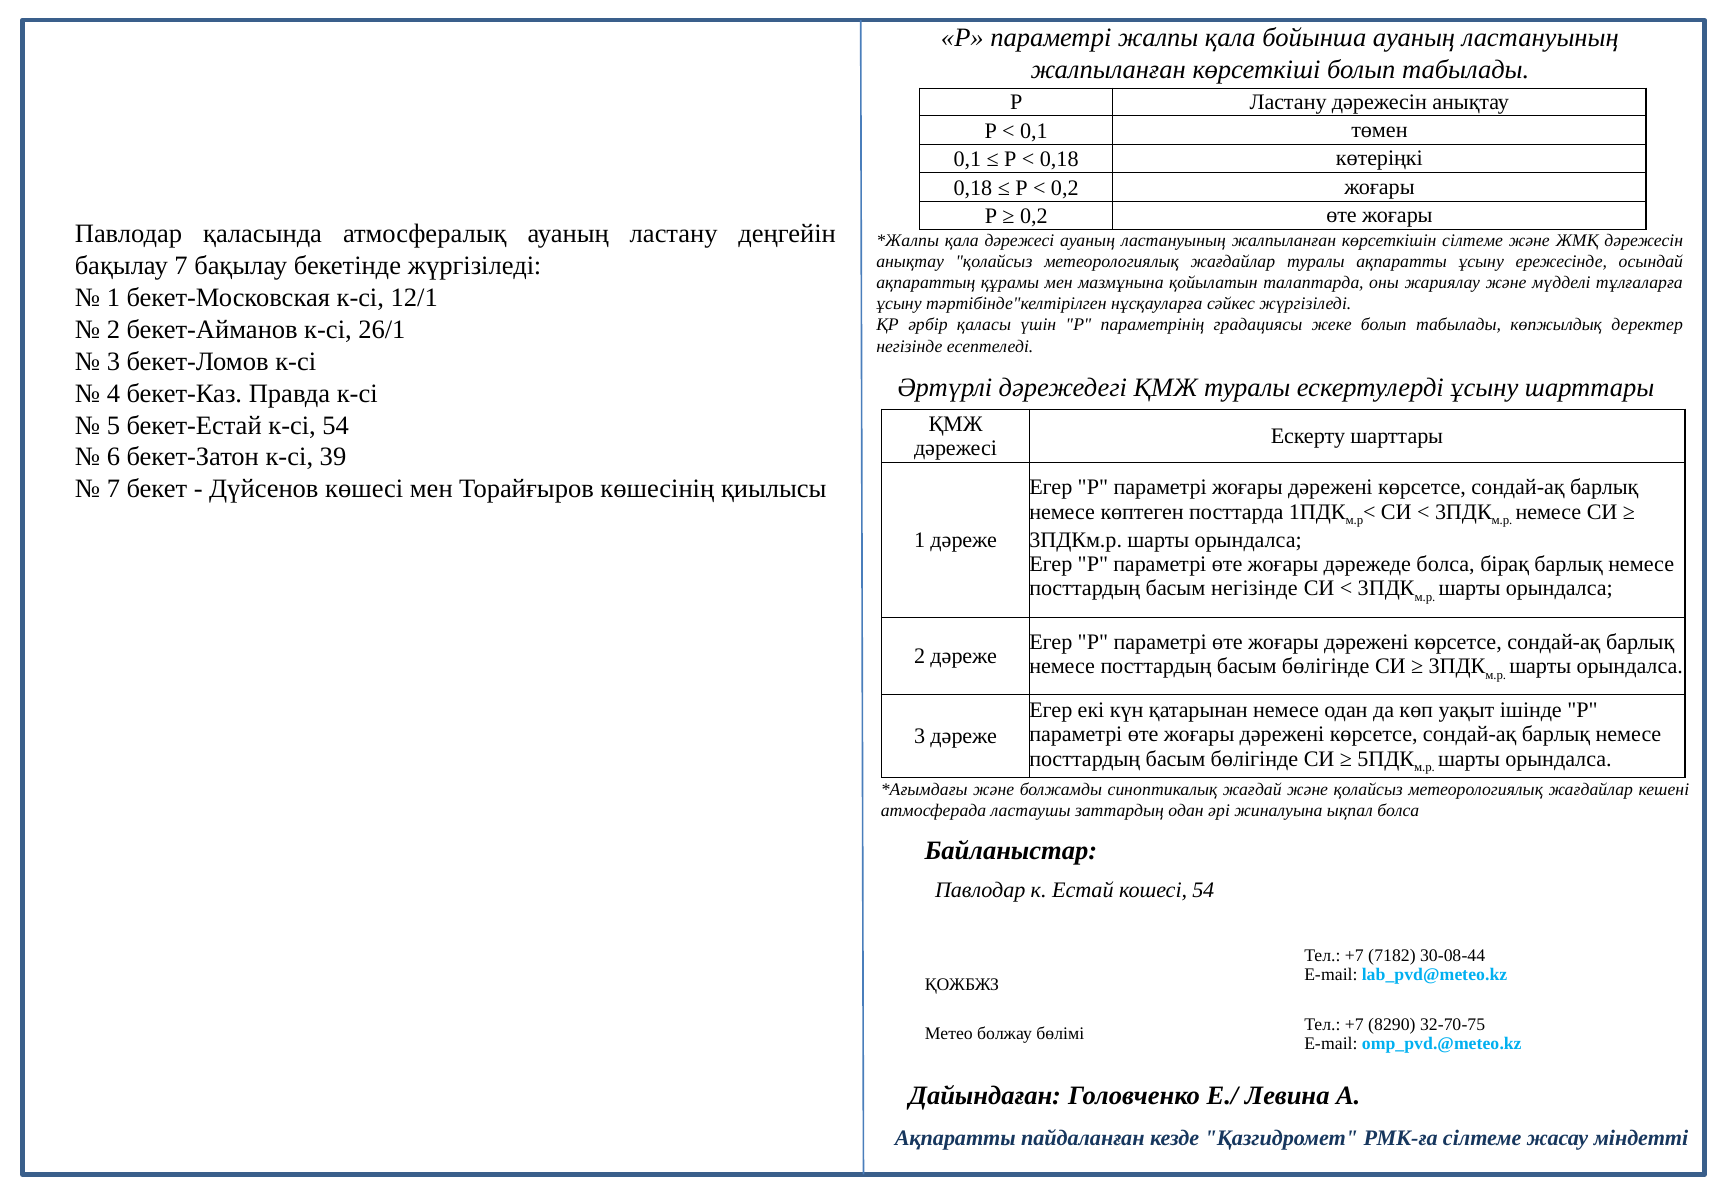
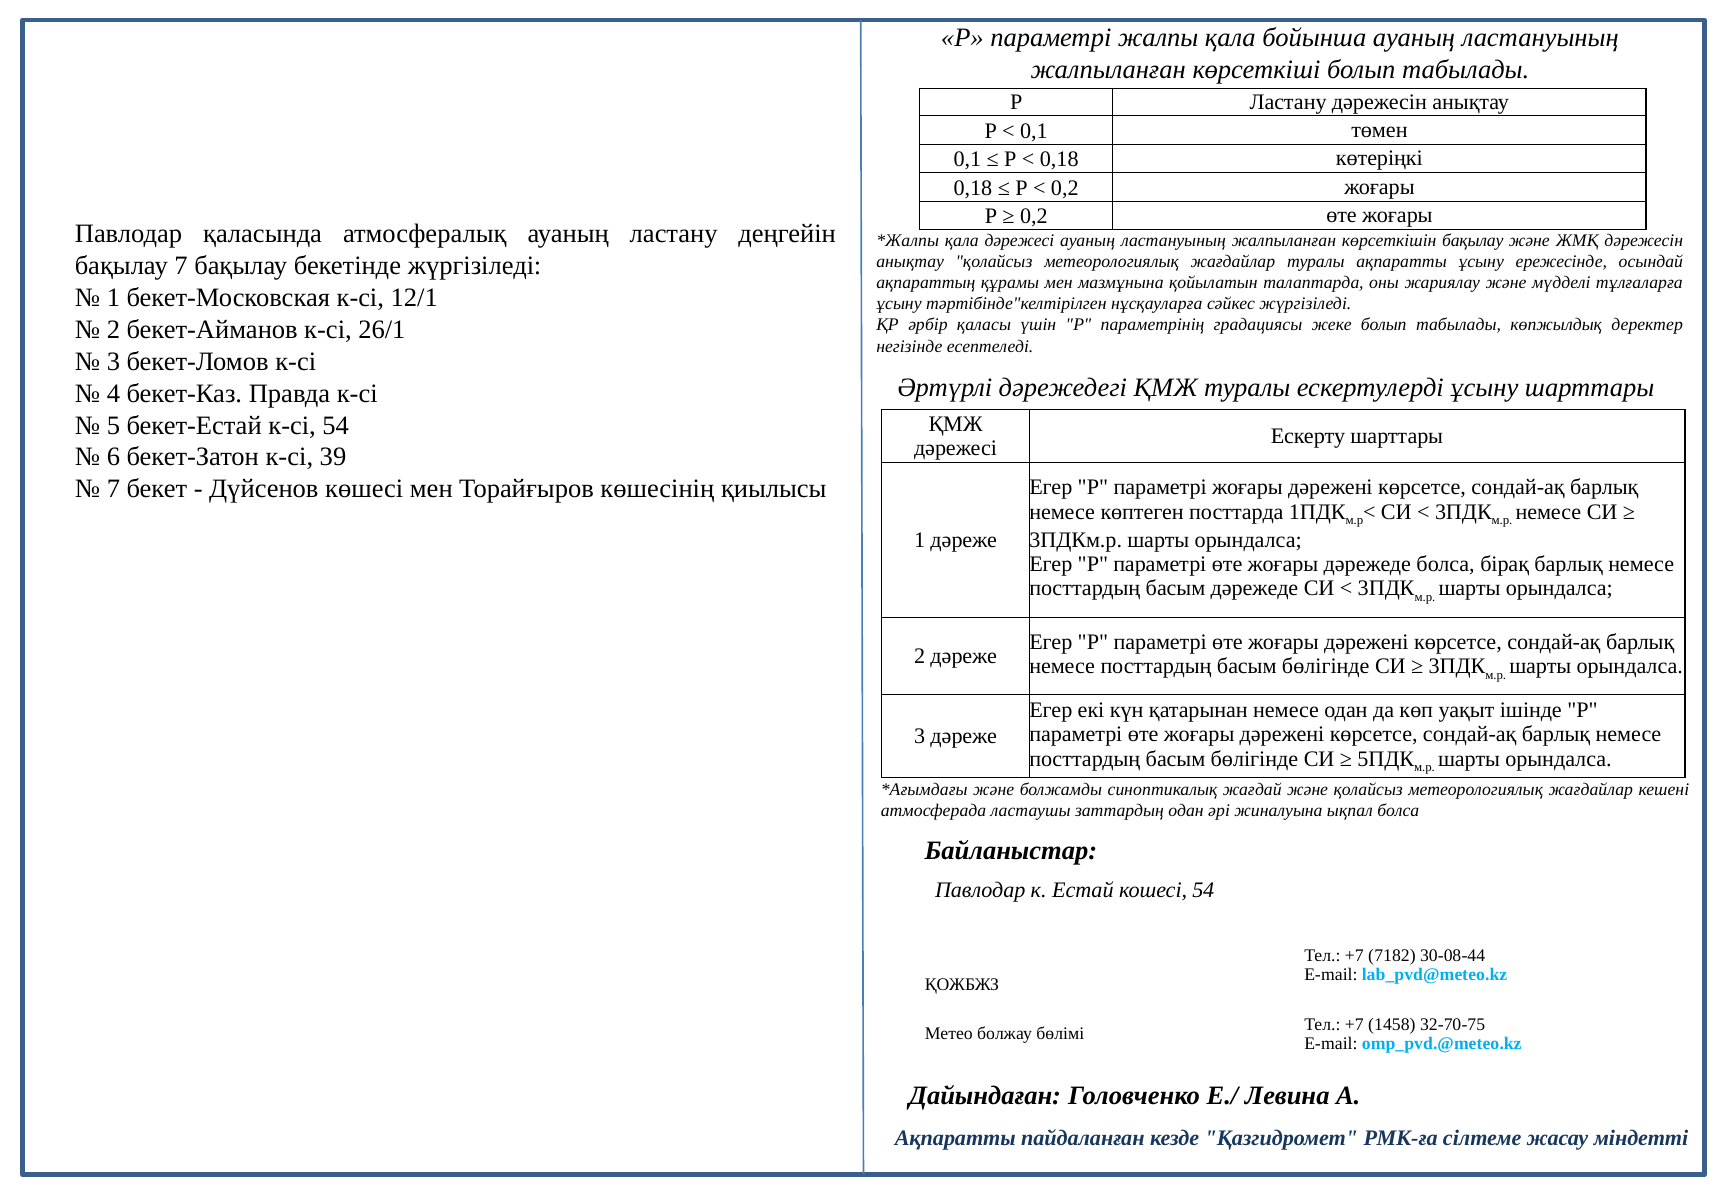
көрсеткішін сілтеме: сілтеме -> бақылау
басым негізінде: негізінде -> дәрежеде
8290: 8290 -> 1458
